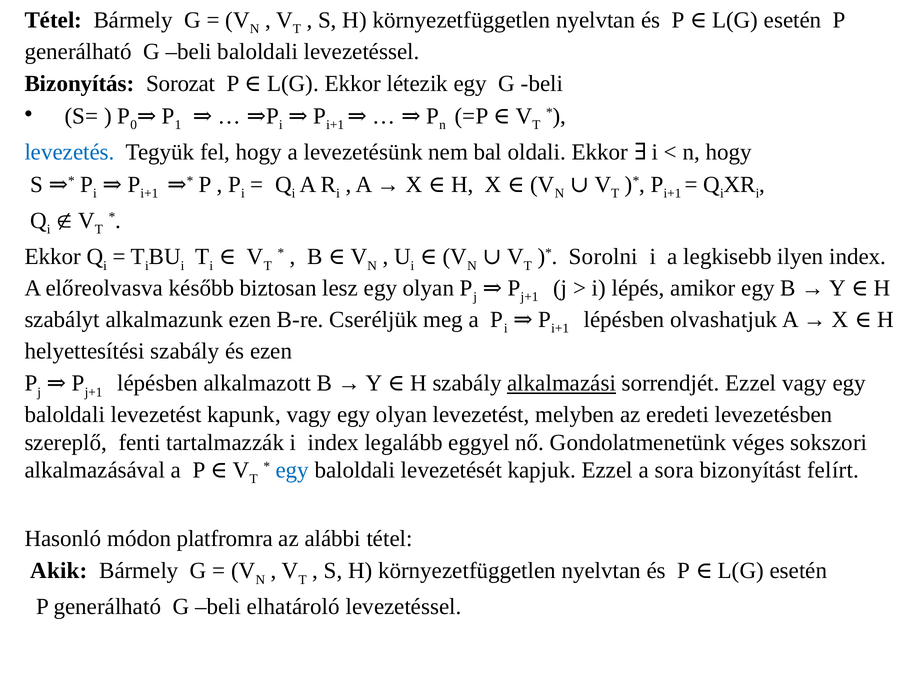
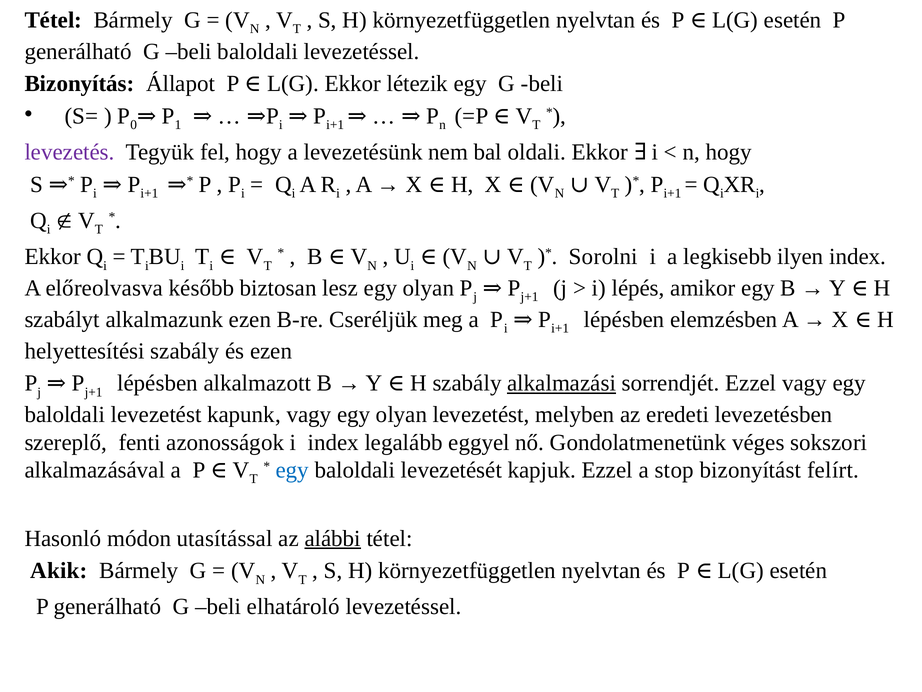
Sorozat: Sorozat -> Állapot
levezetés colour: blue -> purple
olvashatjuk: olvashatjuk -> elemzésben
tartalmazzák: tartalmazzák -> azonosságok
sora: sora -> stop
platfromra: platfromra -> utasítással
alábbi underline: none -> present
